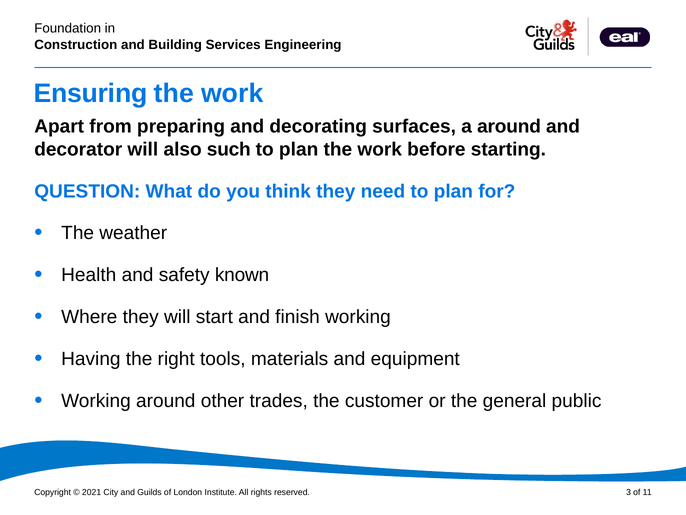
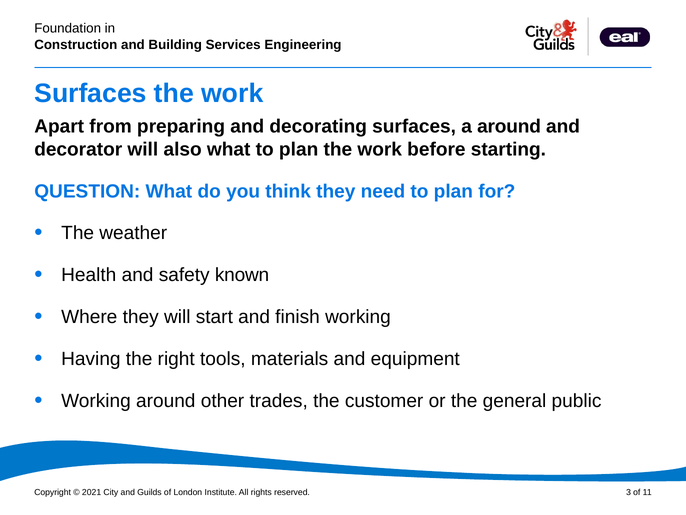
Ensuring at (91, 93): Ensuring -> Surfaces
also such: such -> what
